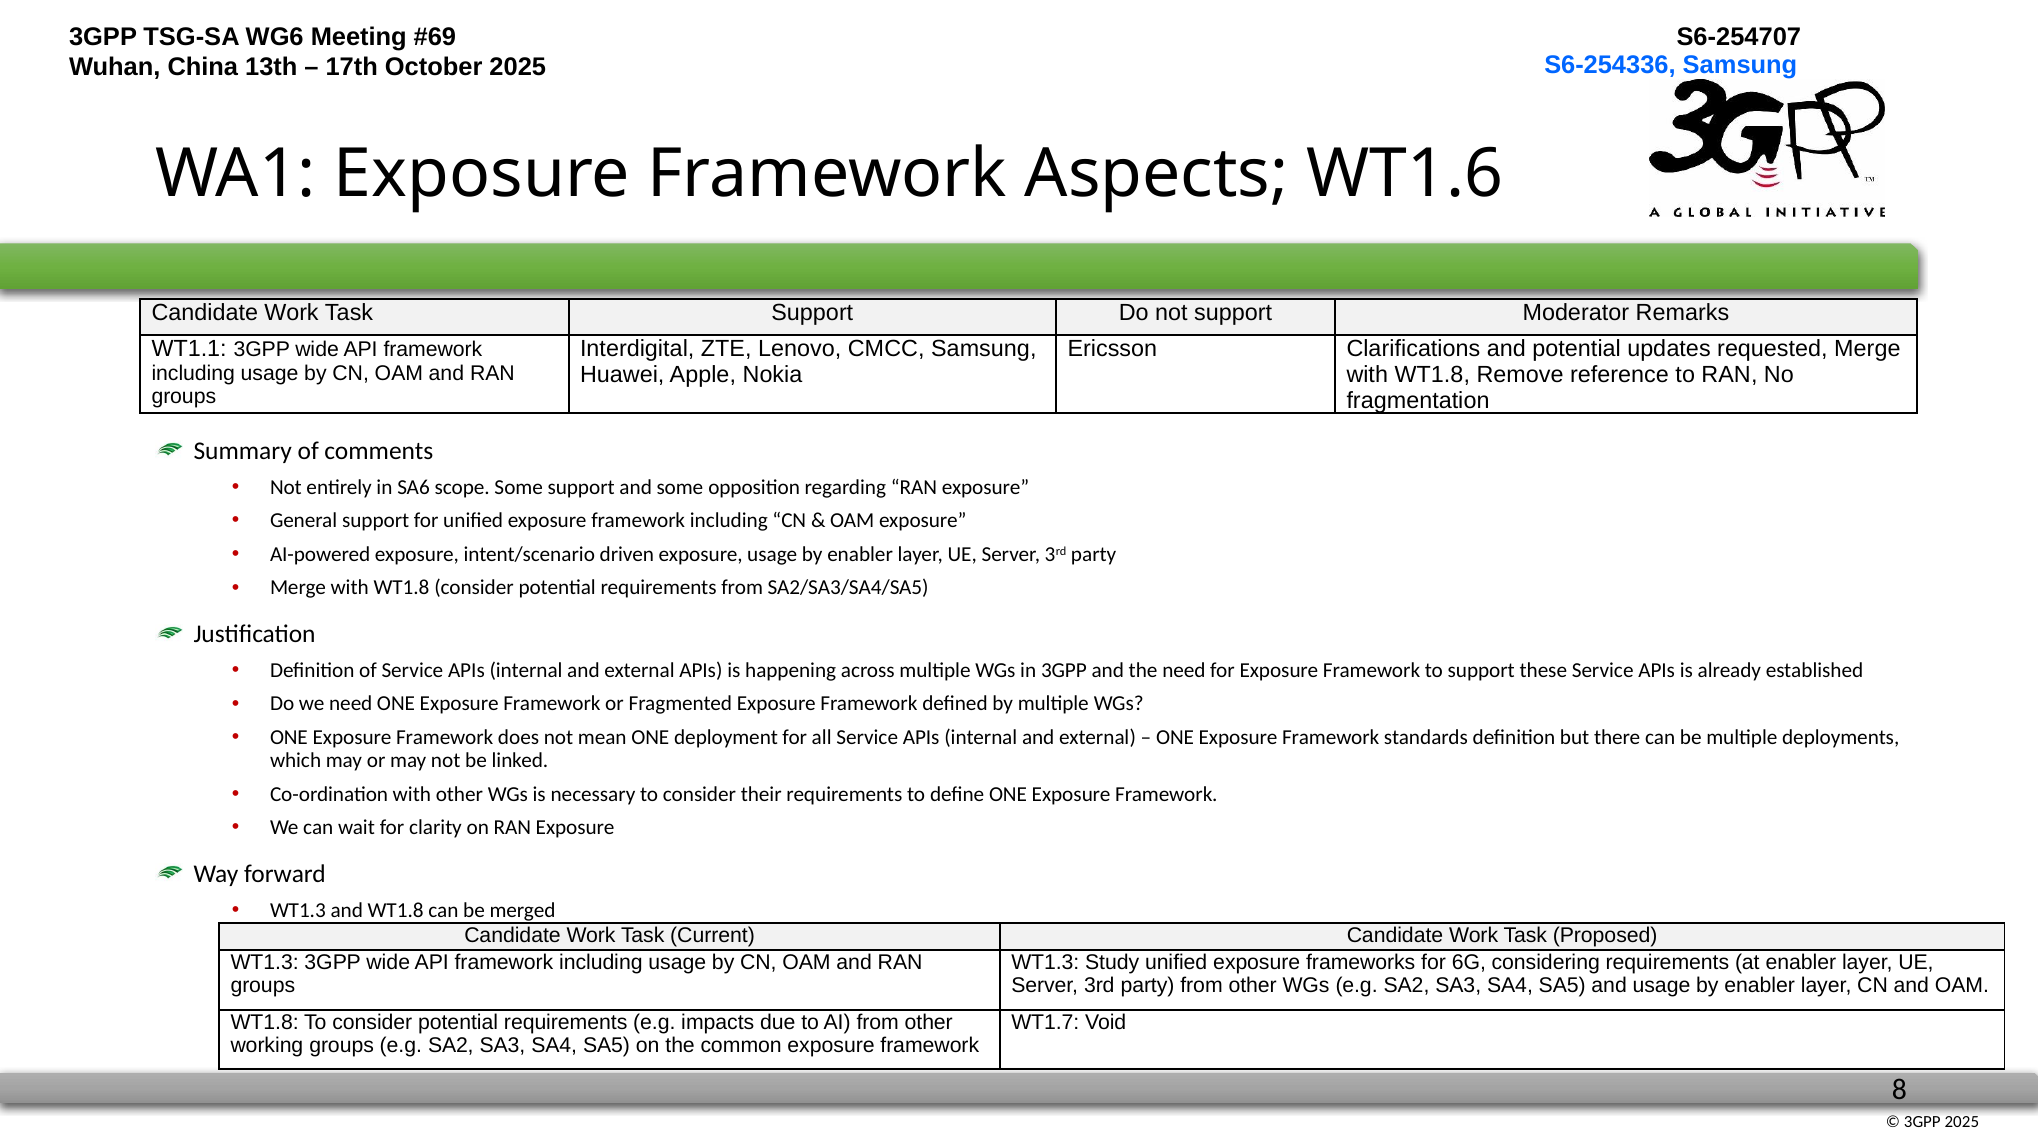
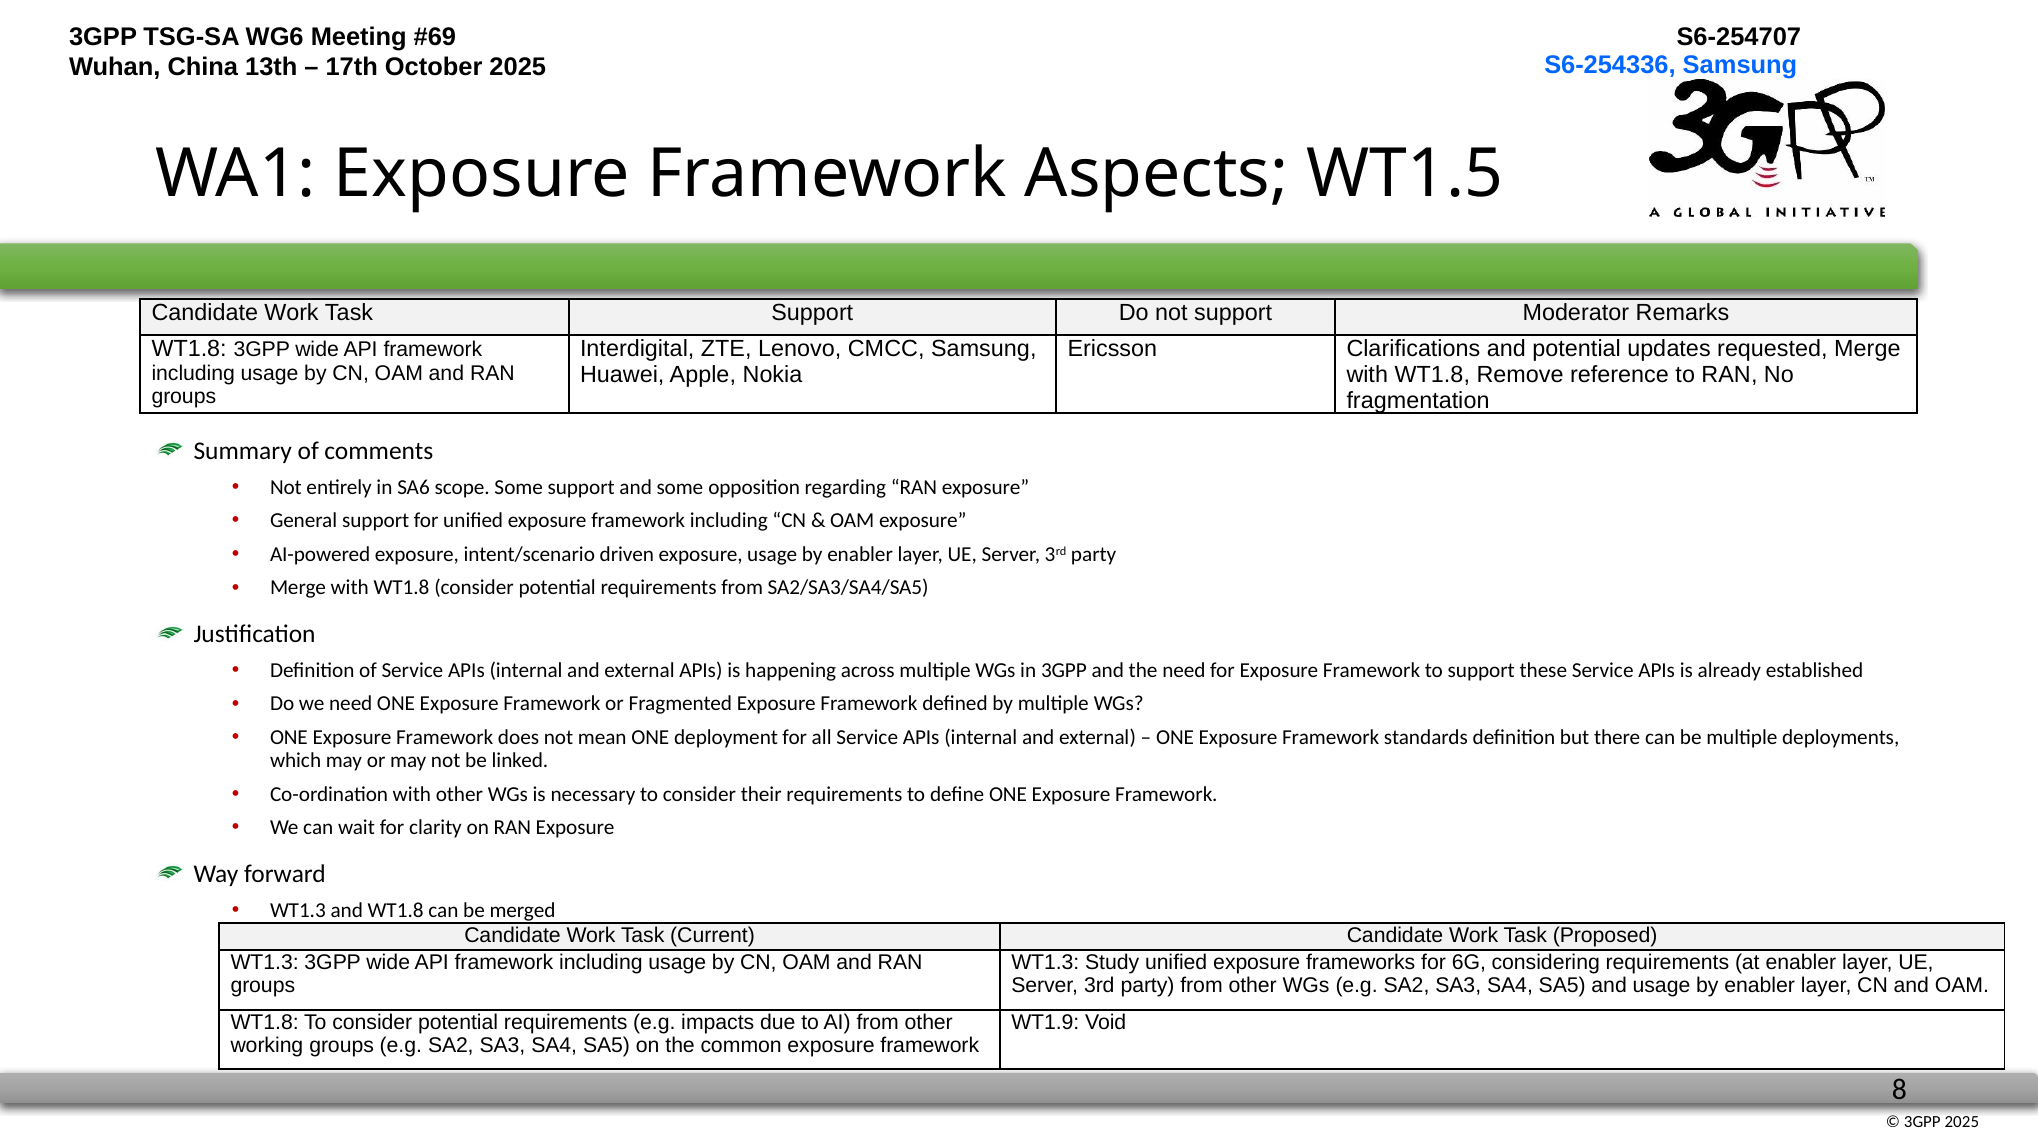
WT1.6: WT1.6 -> WT1.5
WT1.1 at (189, 348): WT1.1 -> WT1.8
WT1.7: WT1.7 -> WT1.9
